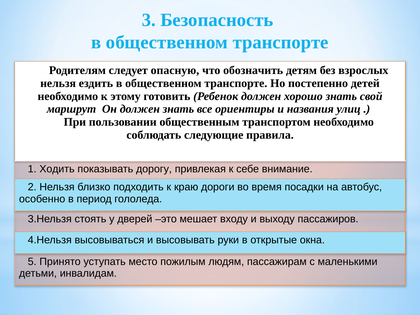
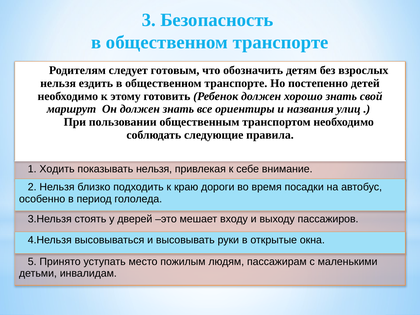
опасную: опасную -> готовым
показывать дорогу: дорогу -> нельзя
